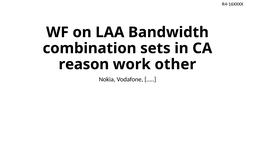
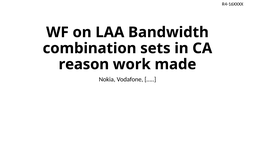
other: other -> made
